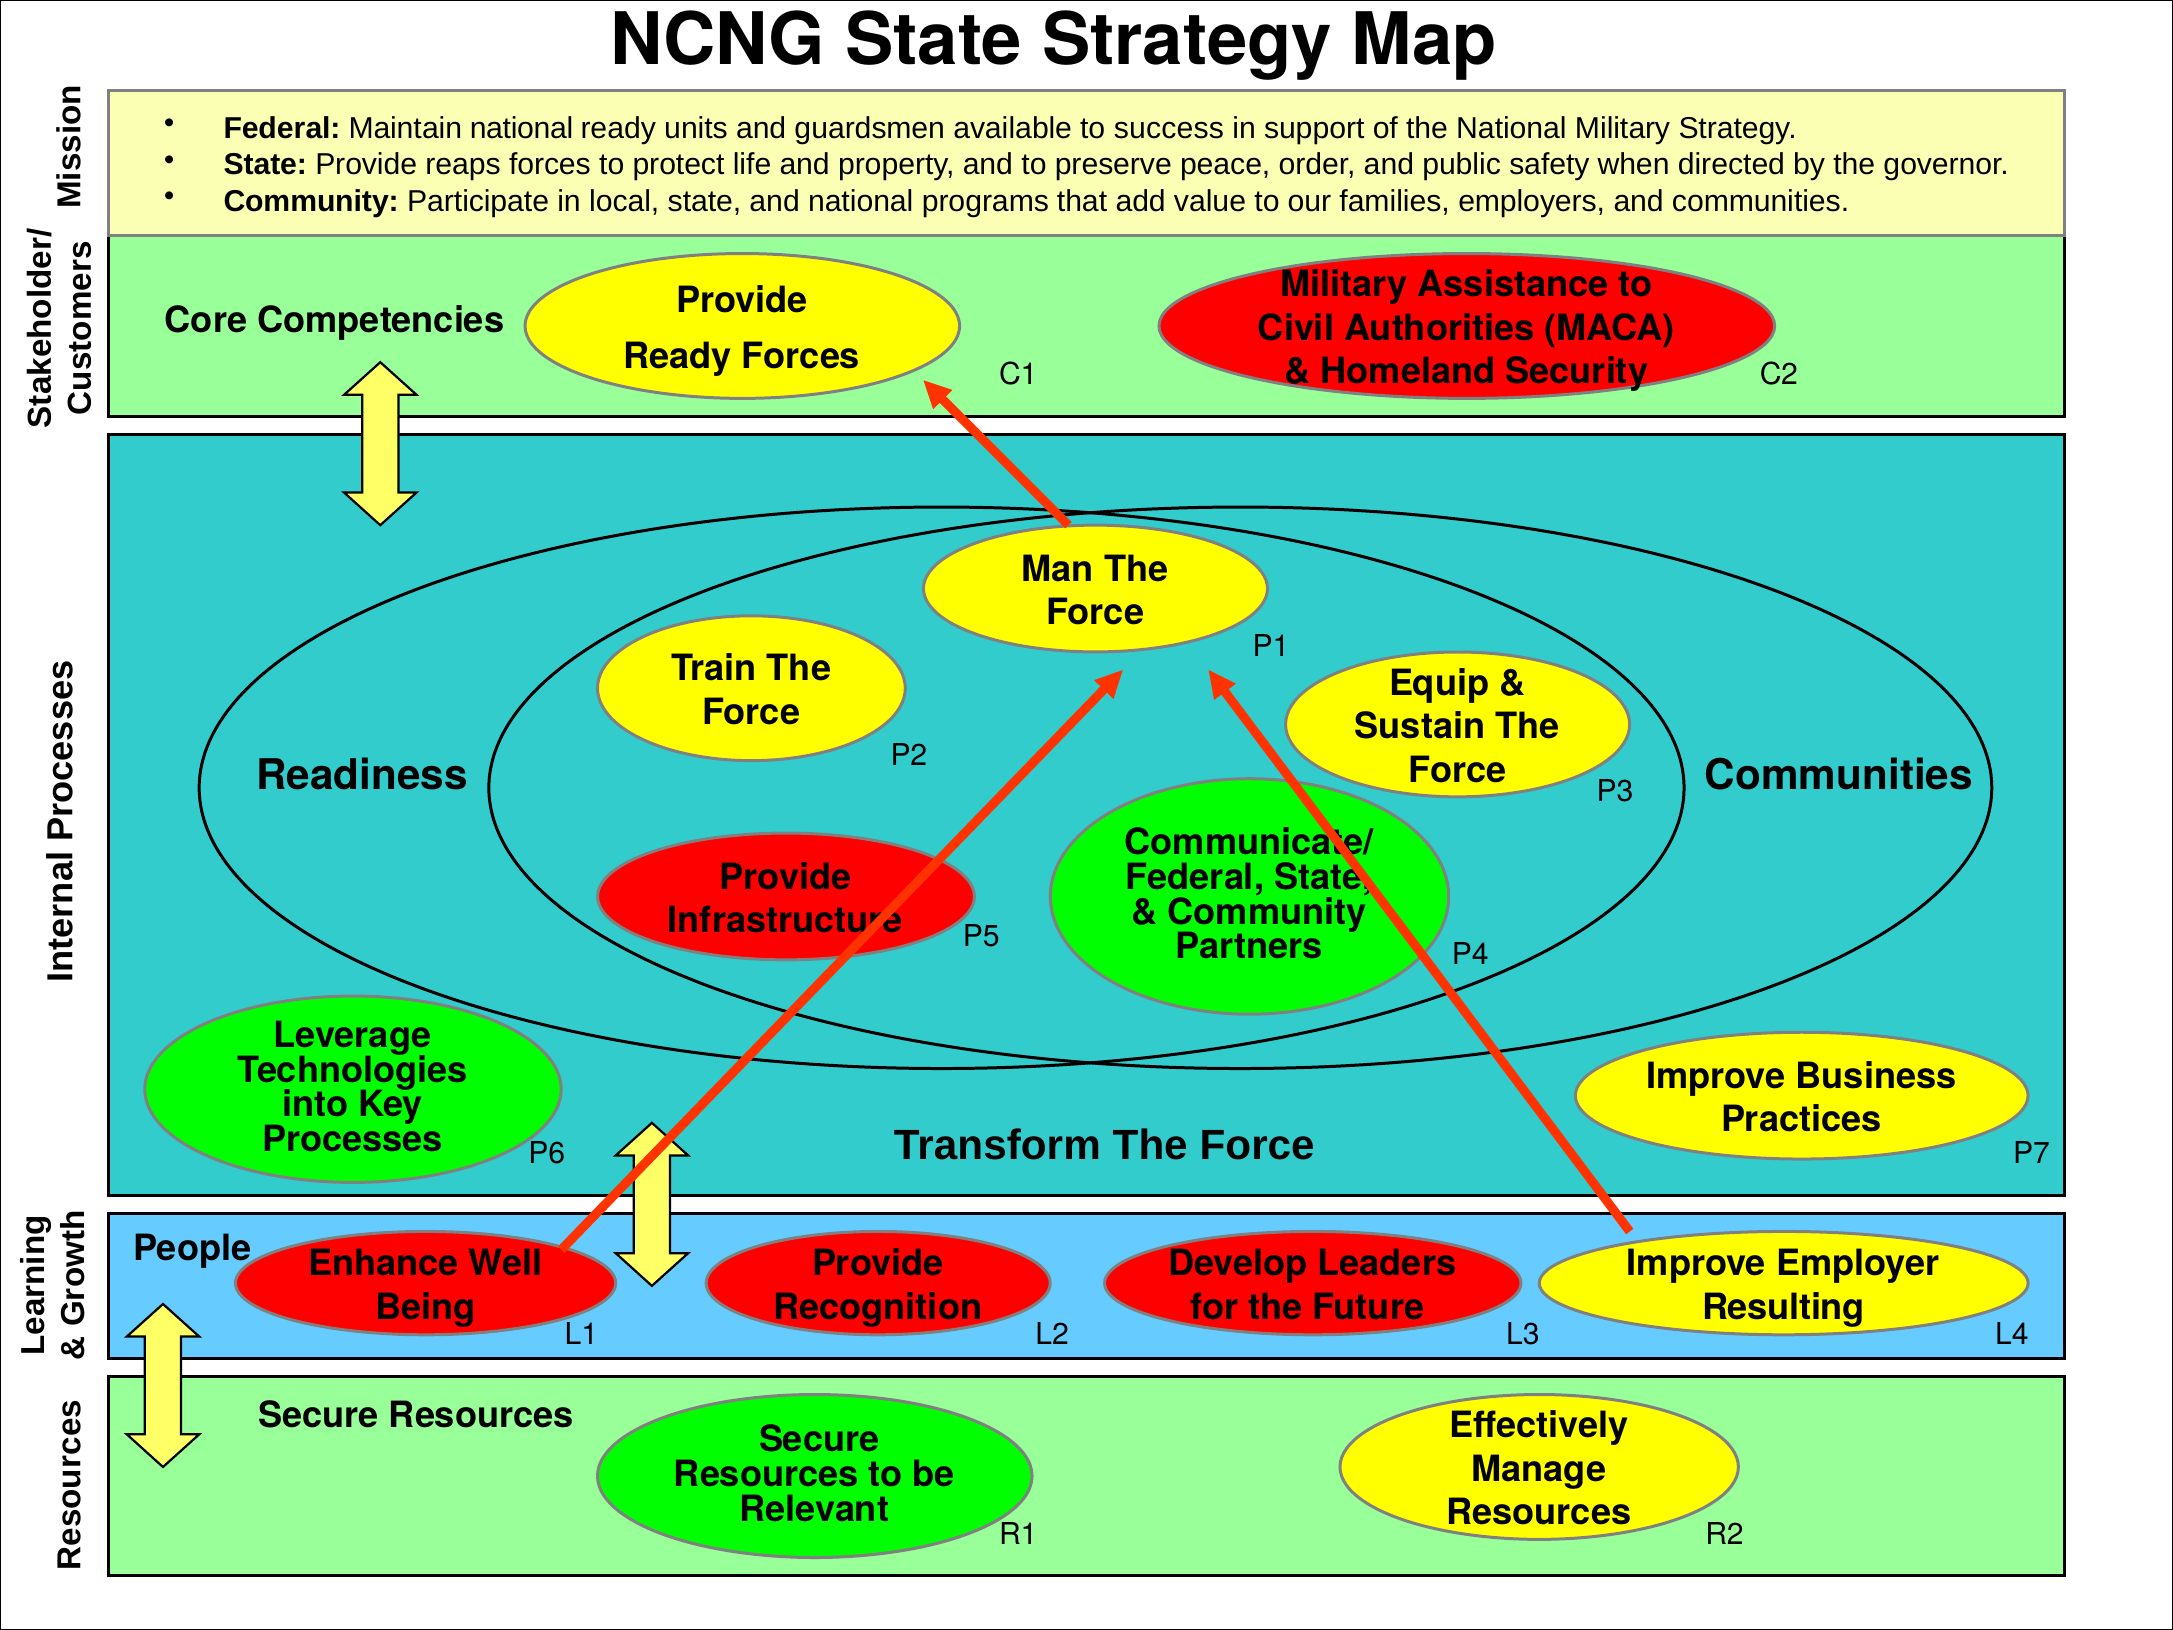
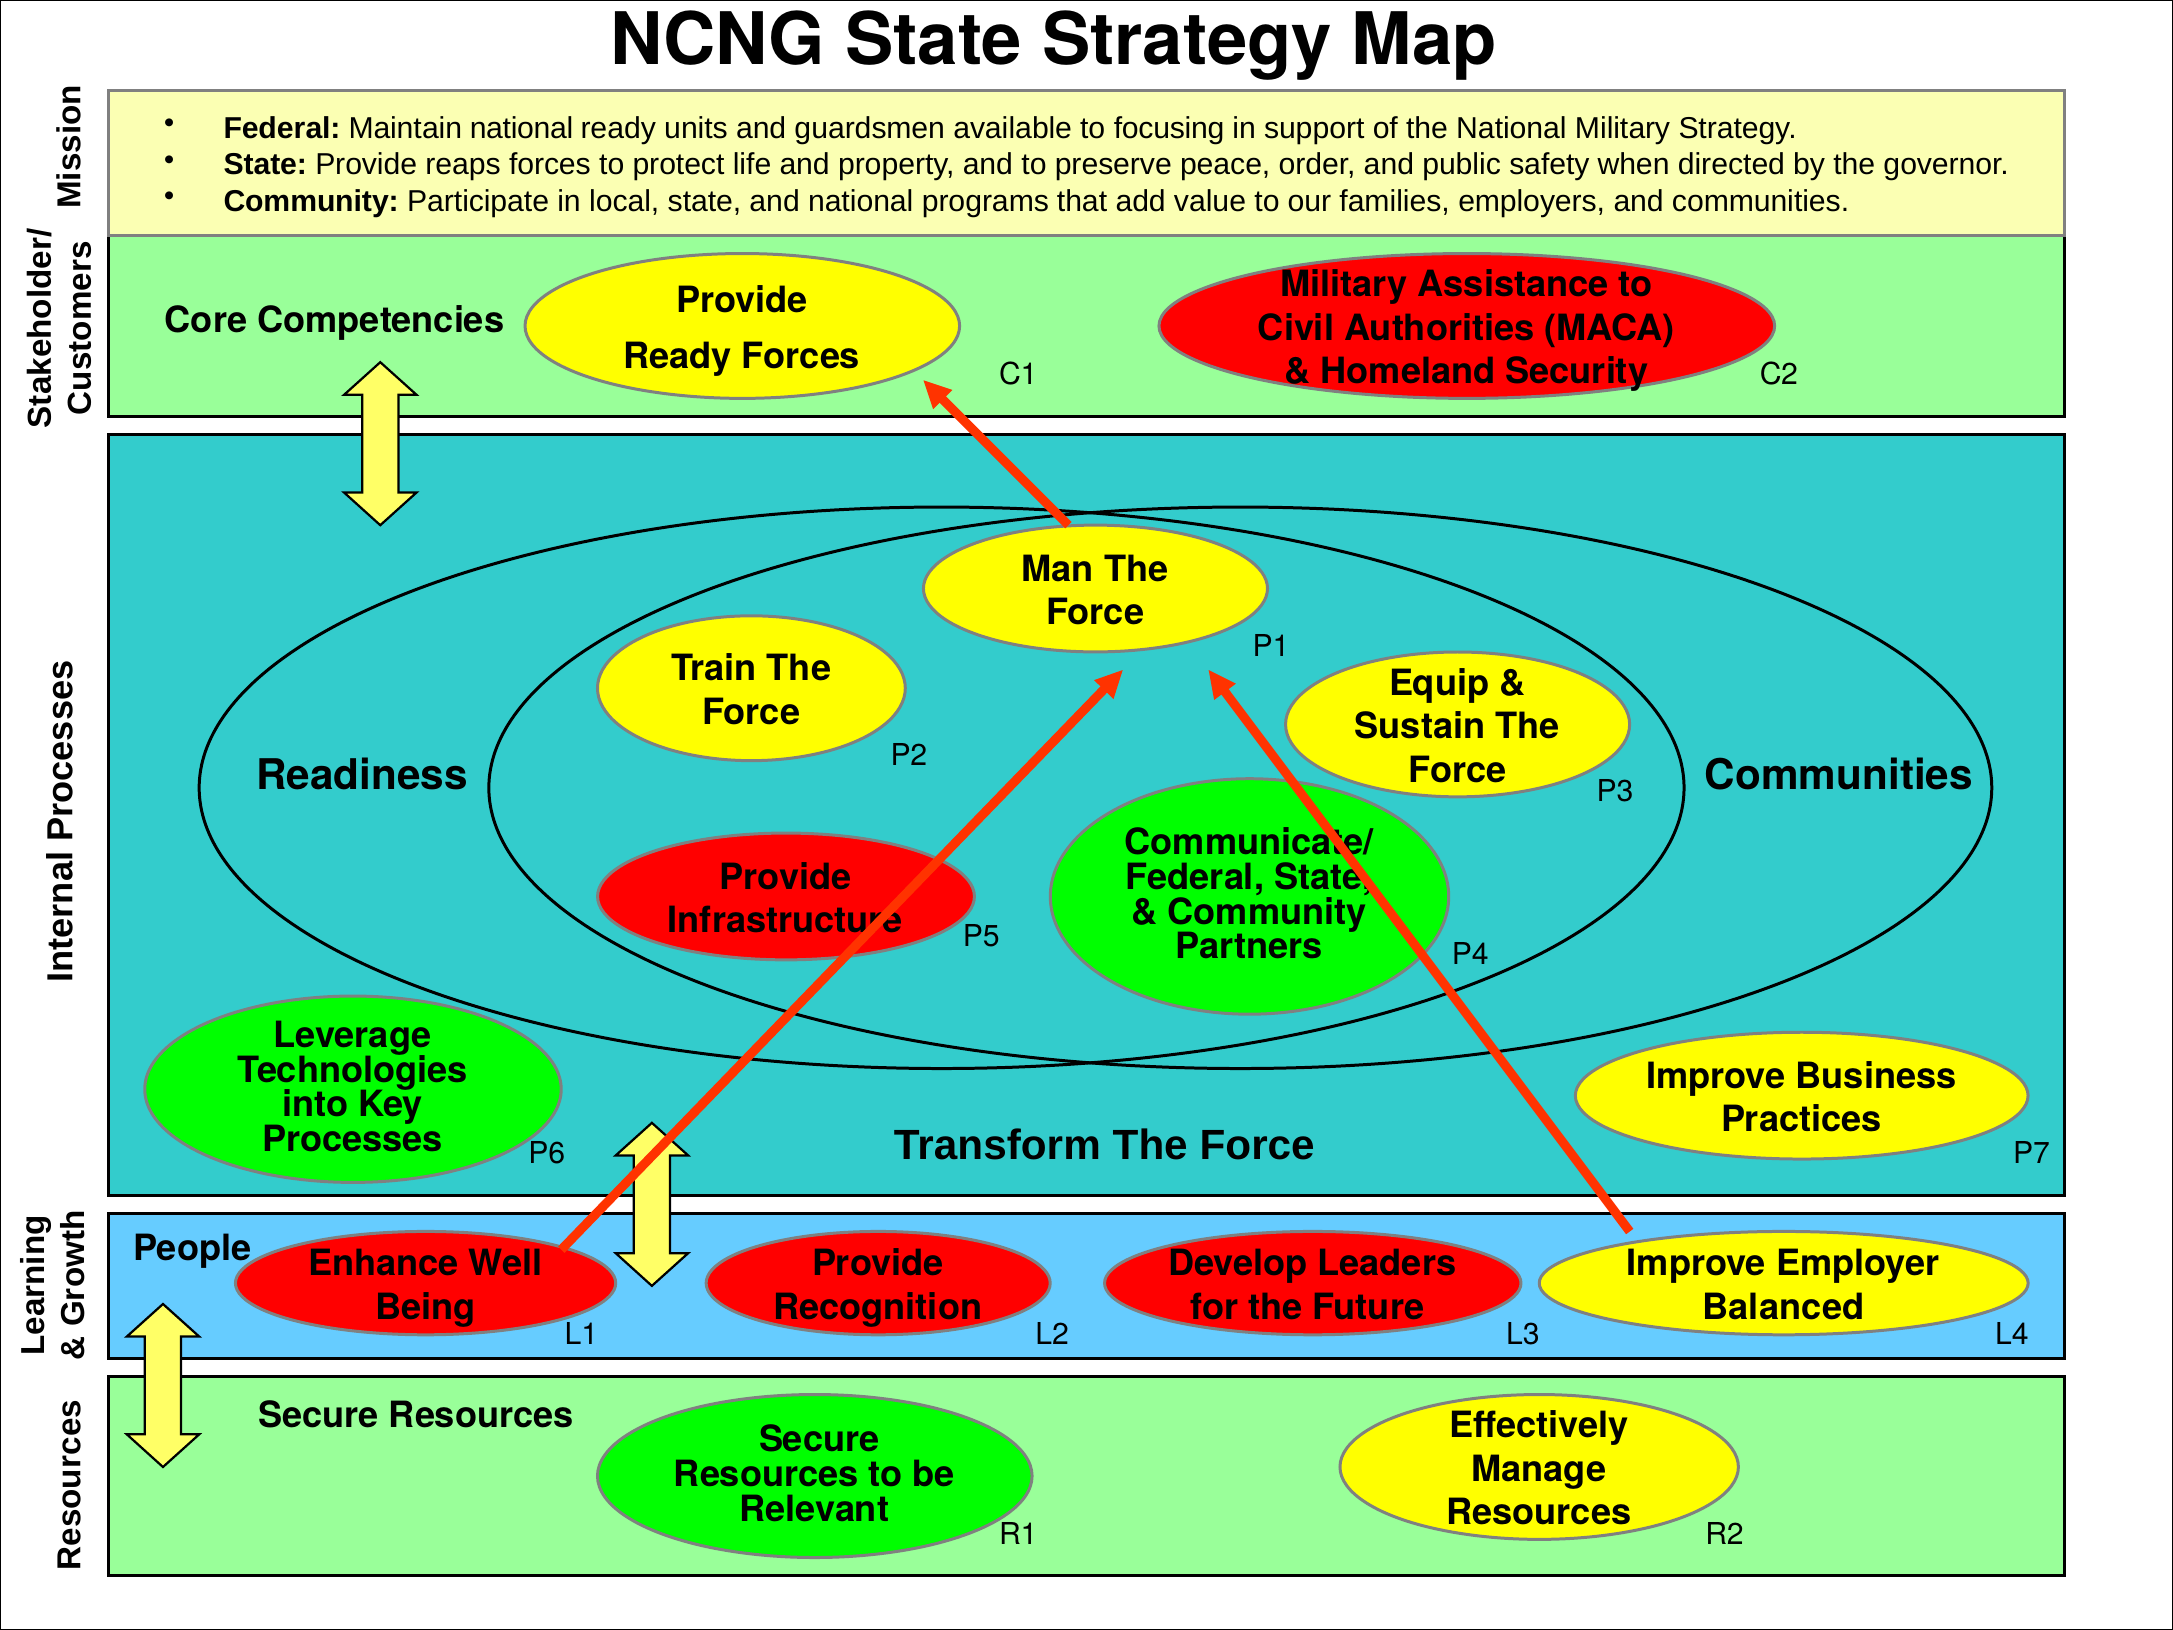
success: success -> focusing
Resulting: Resulting -> Balanced
